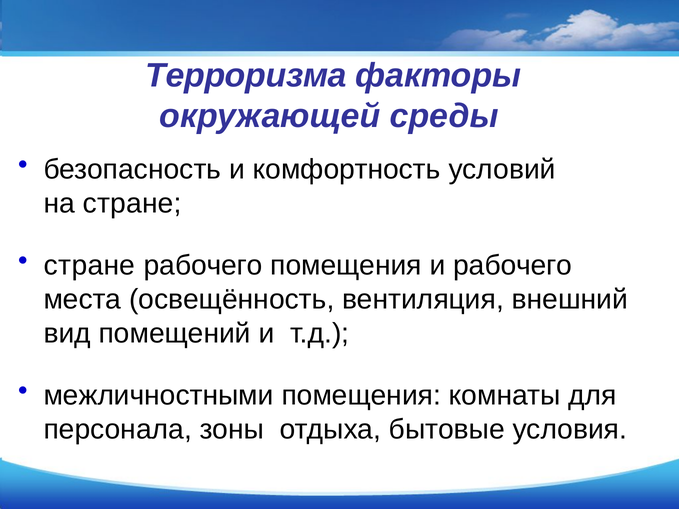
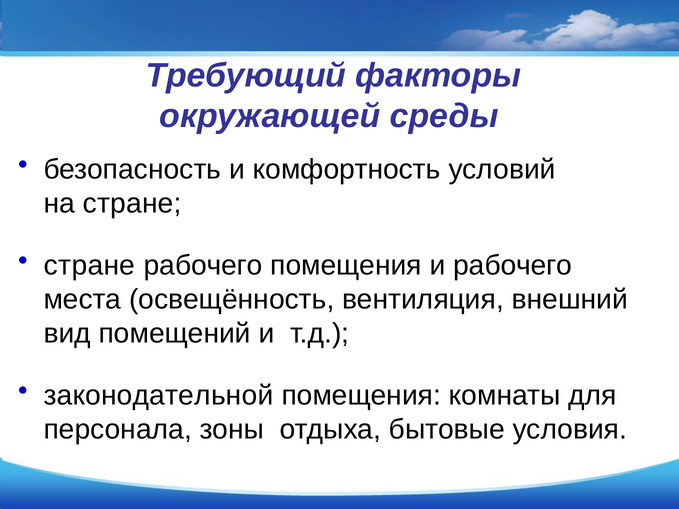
Терроризма: Терроризма -> Требующий
межличностными: межличностными -> законодательной
